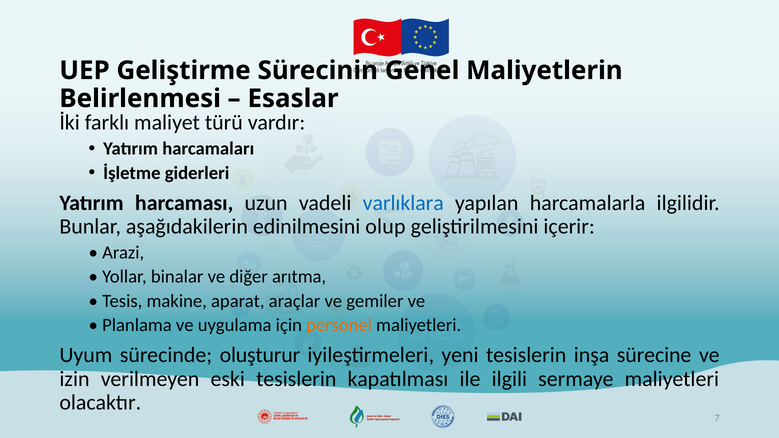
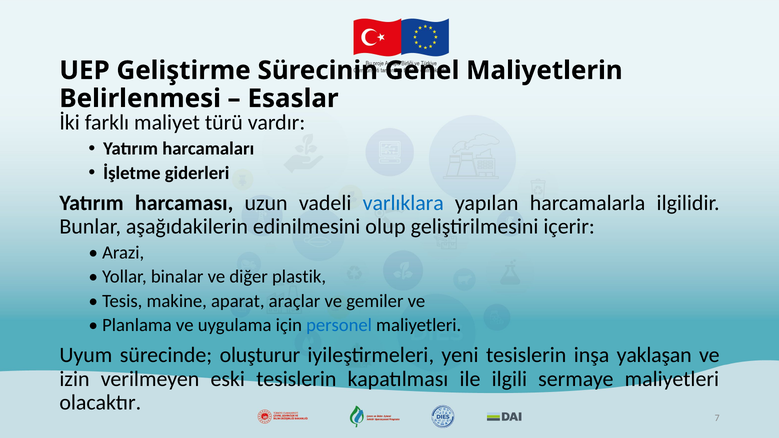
arıtma: arıtma -> plastik
personel colour: orange -> blue
sürecine: sürecine -> yaklaşan
